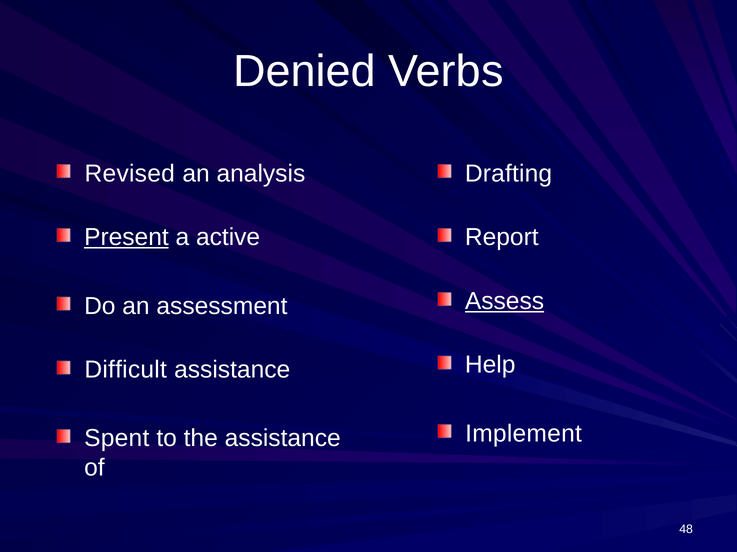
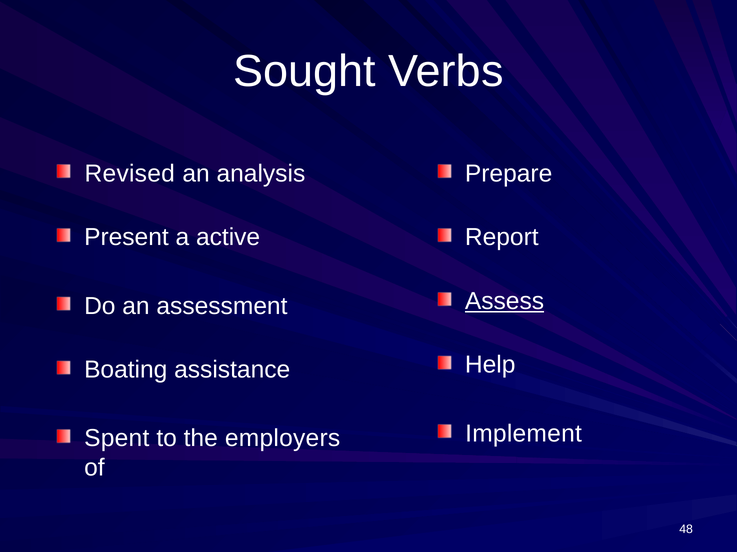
Denied: Denied -> Sought
Drafting: Drafting -> Prepare
Present underline: present -> none
Difficult: Difficult -> Boating
the assistance: assistance -> employers
